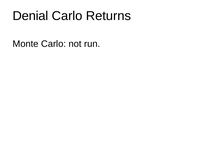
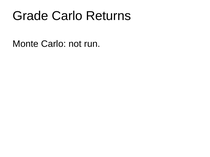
Denial: Denial -> Grade
